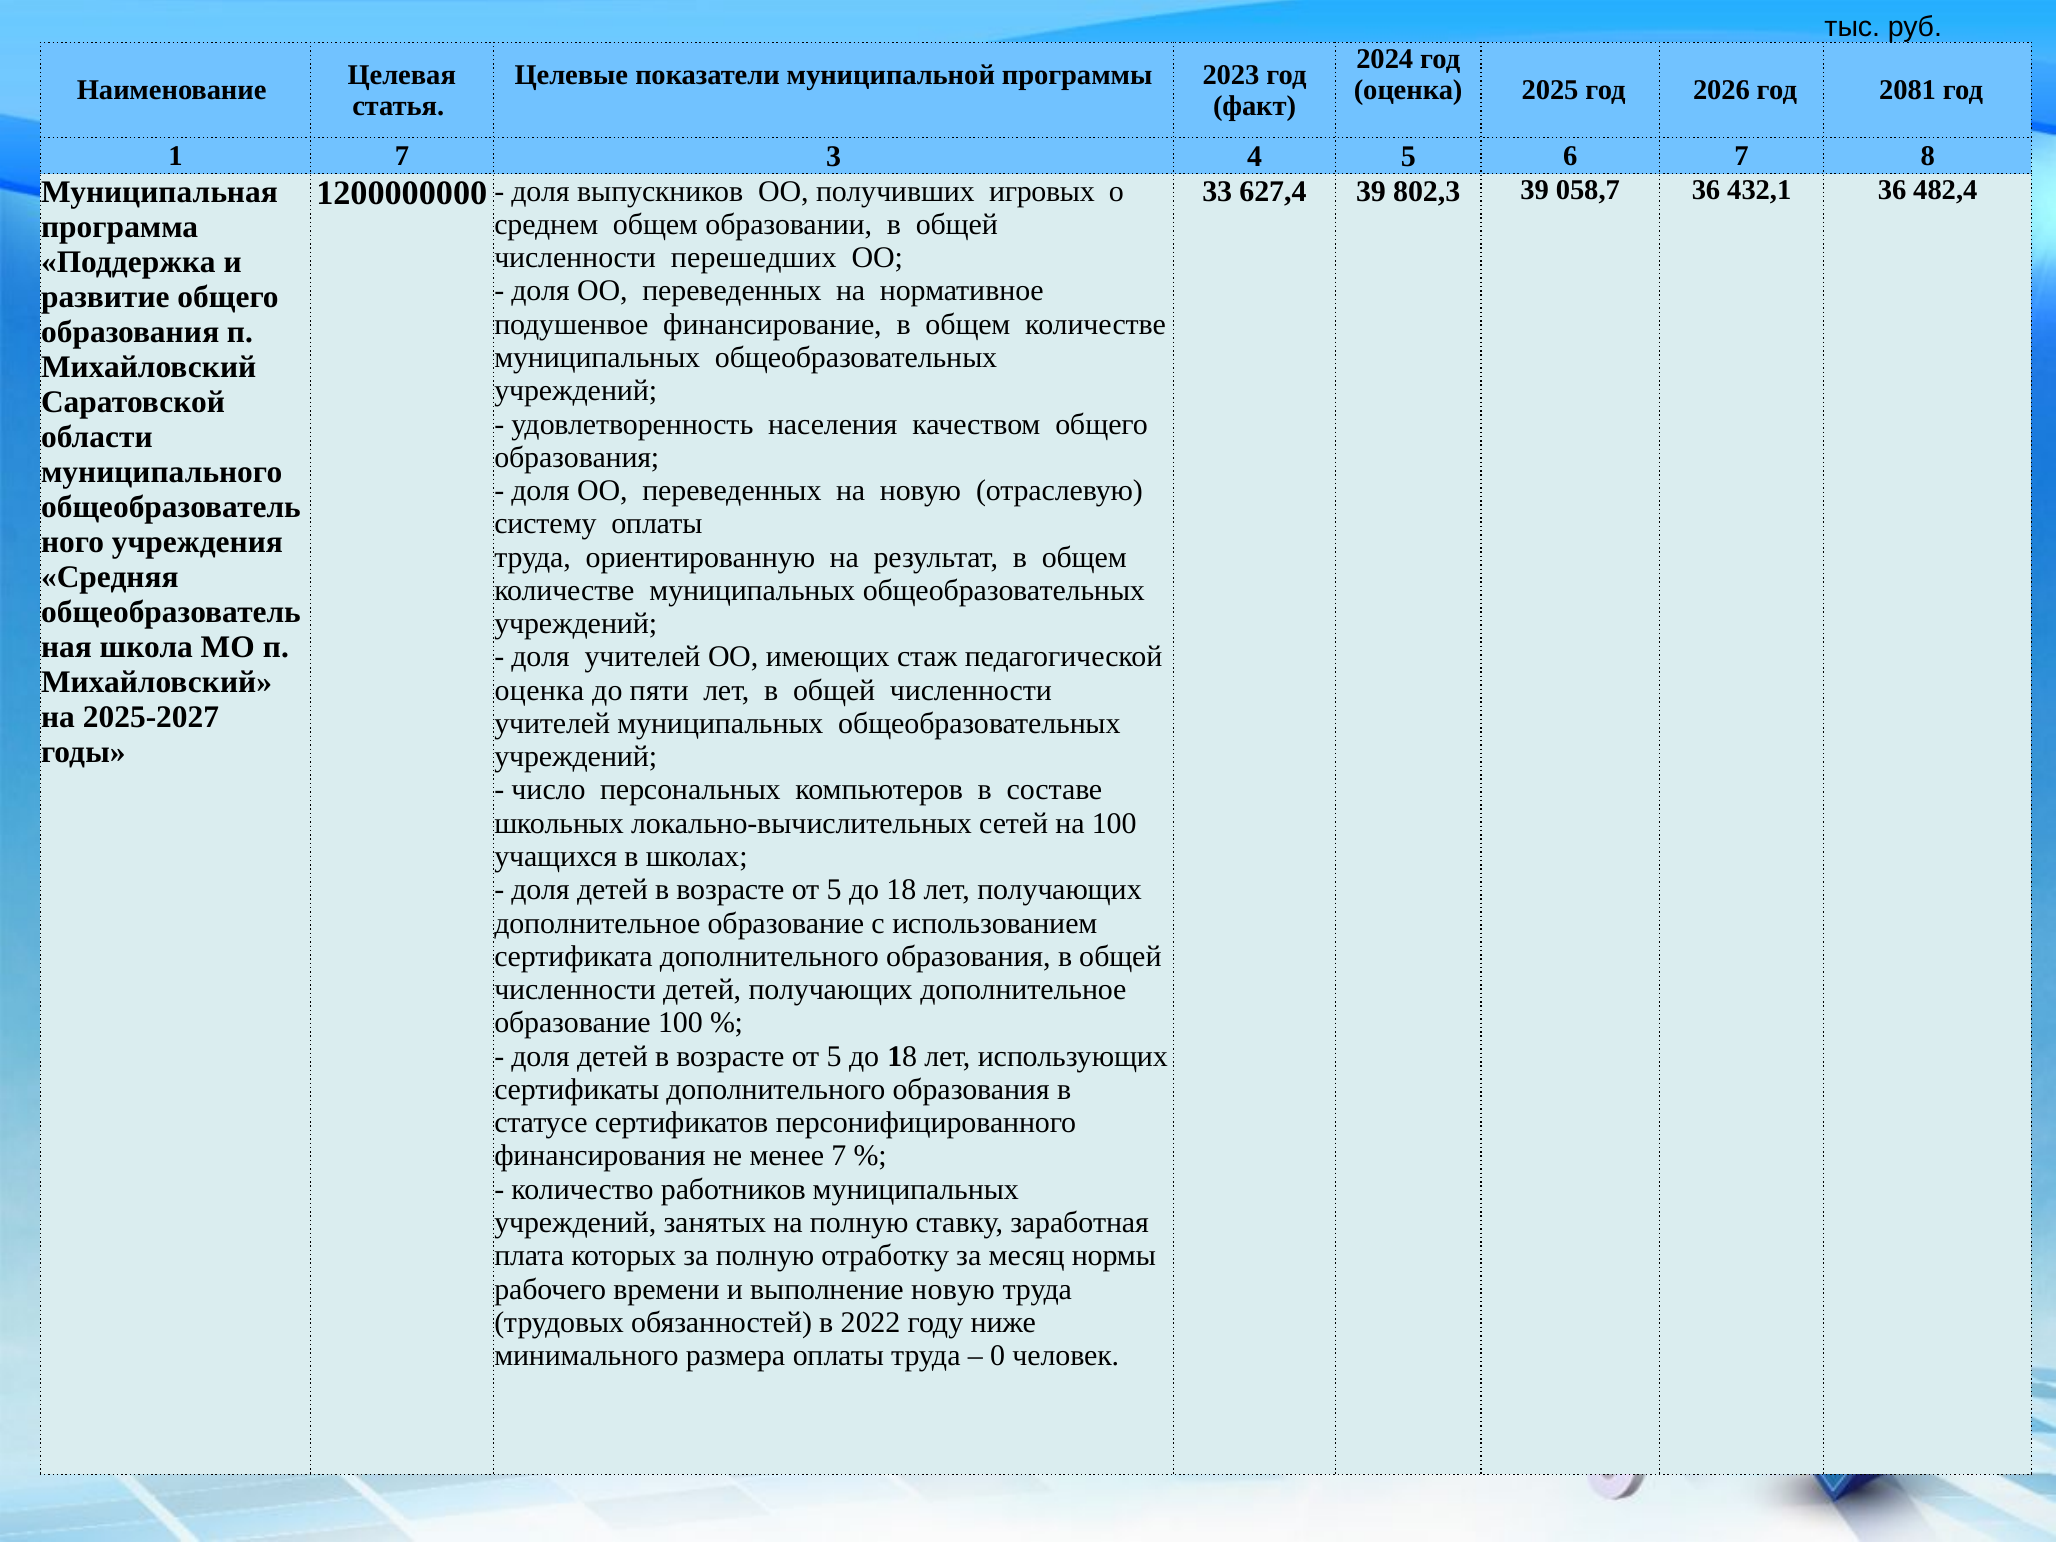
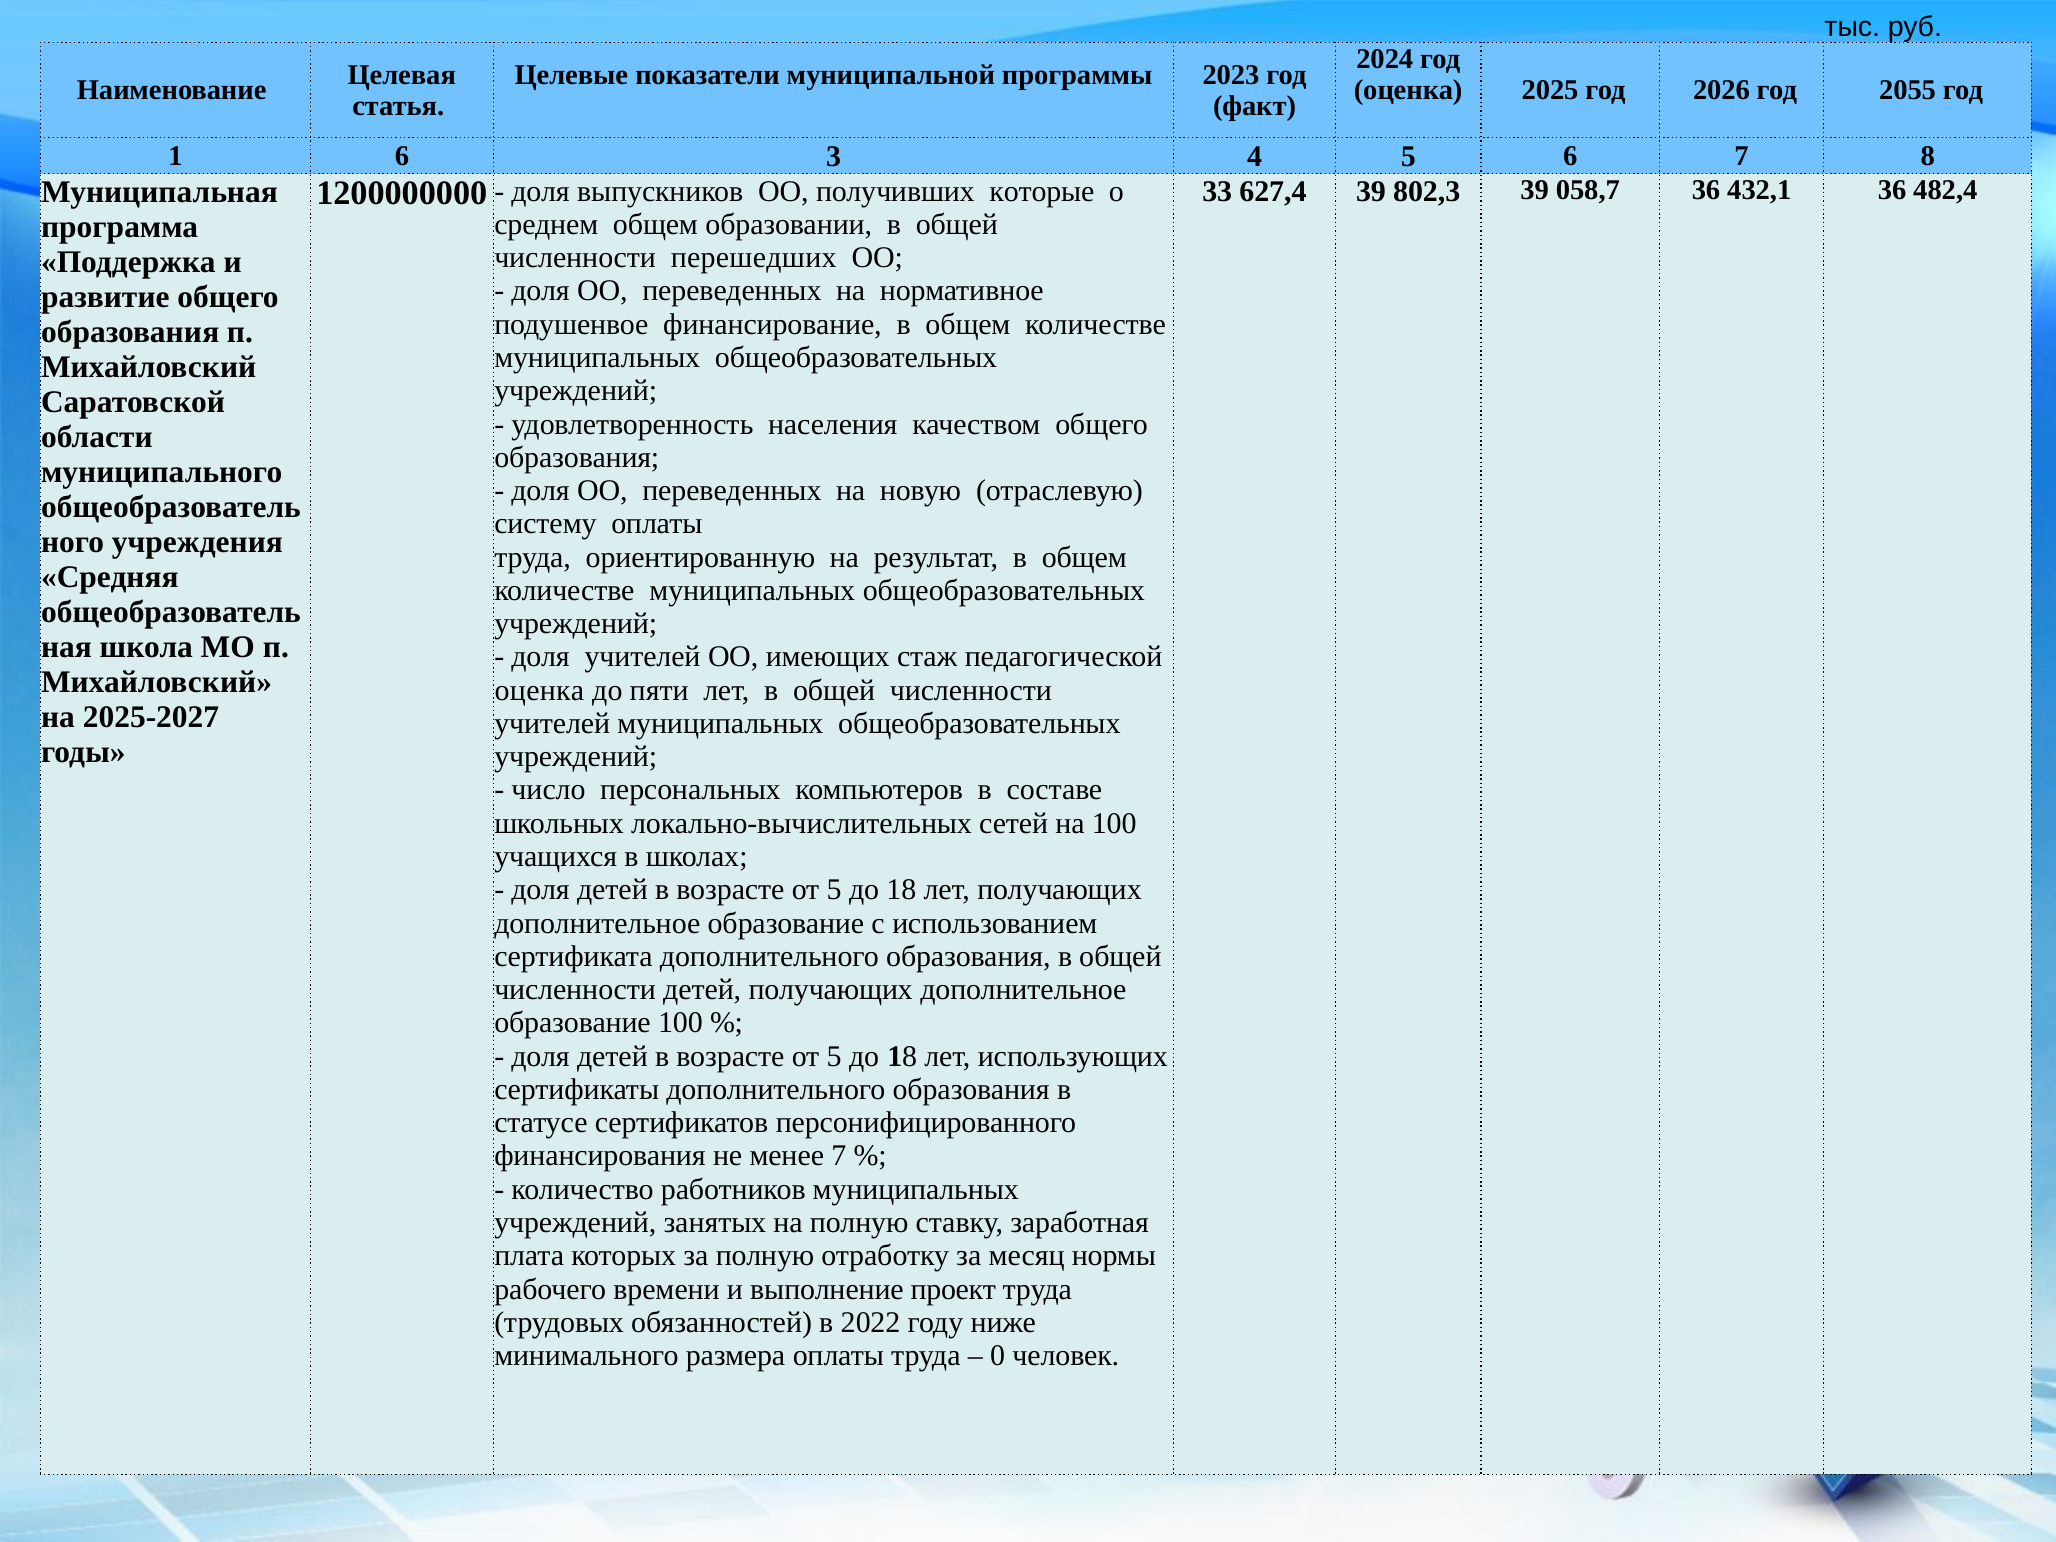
2081: 2081 -> 2055
1 7: 7 -> 6
игровых: игровых -> которые
выполнение новую: новую -> проект
